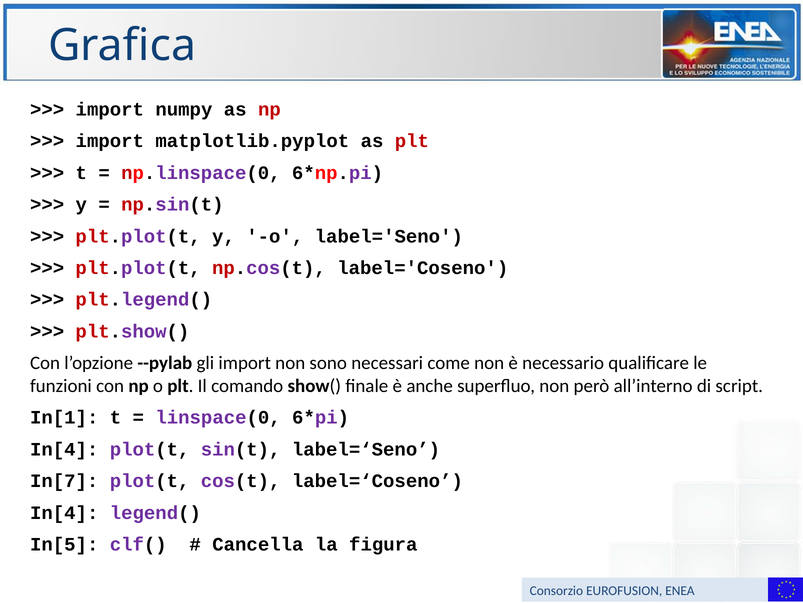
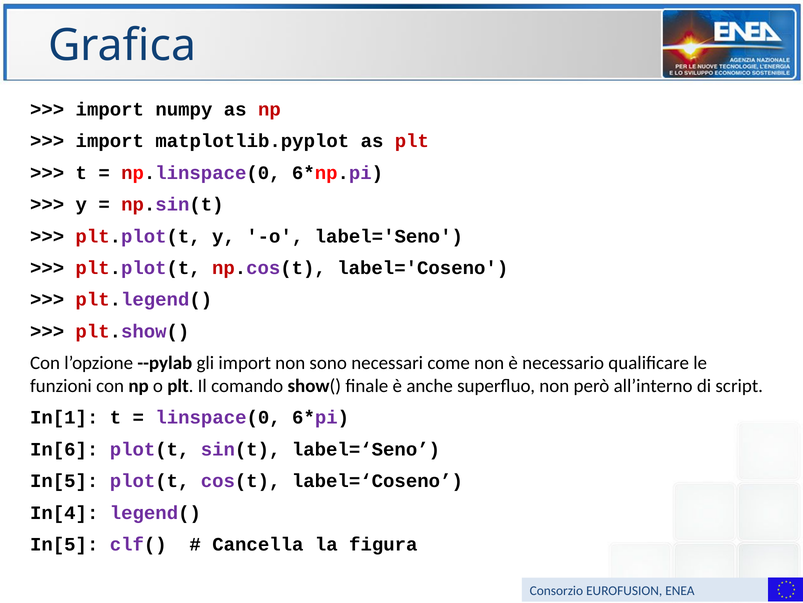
In[4 at (64, 449): In[4 -> In[6
In[7 at (64, 480): In[7 -> In[5
